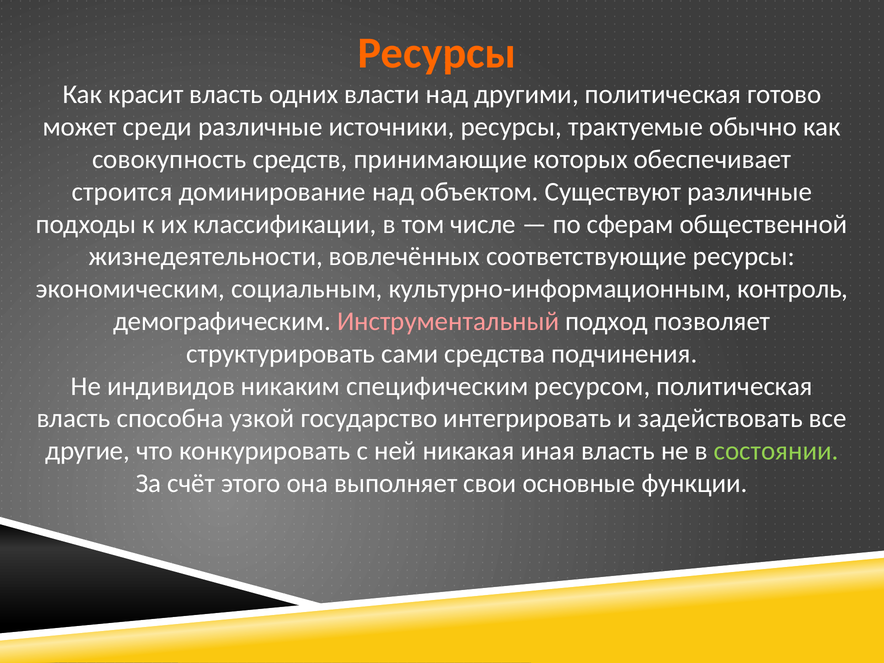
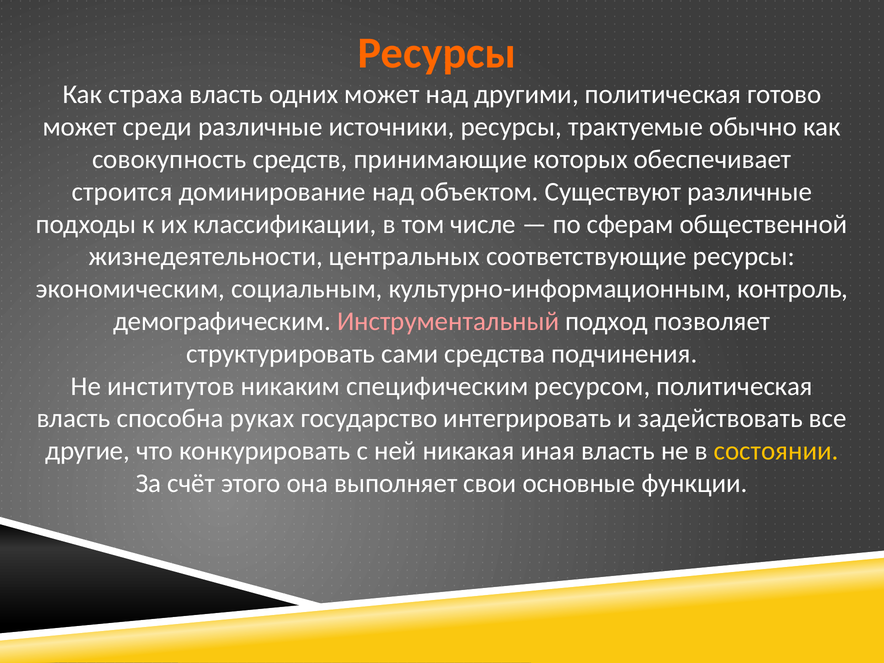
красит: красит -> страха
одних власти: власти -> может
вовлечённых: вовлечённых -> центральных
индивидов: индивидов -> институтов
узкой: узкой -> руках
состоянии colour: light green -> yellow
